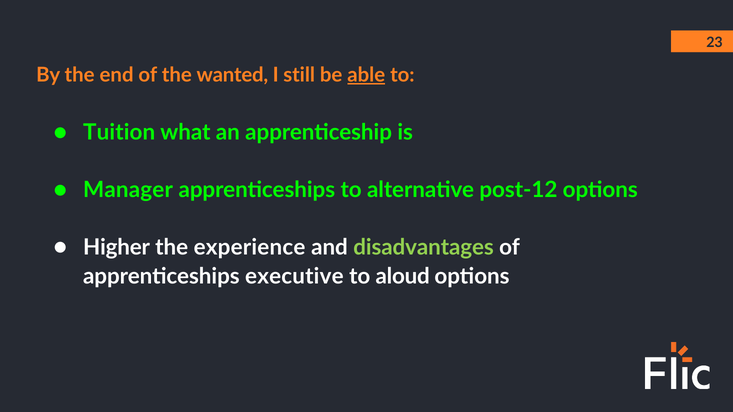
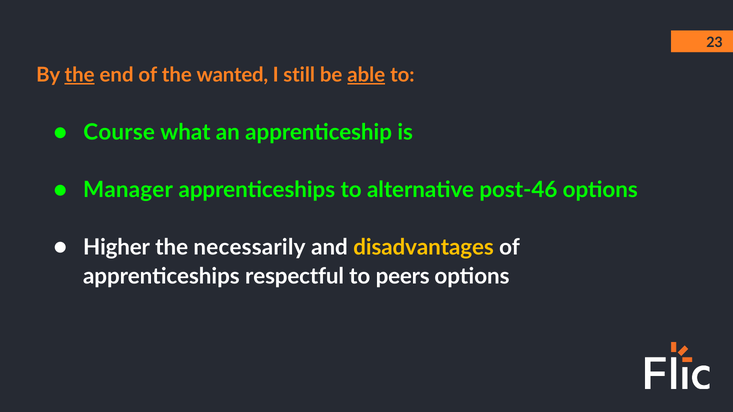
the at (80, 75) underline: none -> present
Tuition: Tuition -> Course
post-12: post-12 -> post-46
experience: experience -> necessarily
disadvantages colour: light green -> yellow
executive: executive -> respectful
aloud: aloud -> peers
